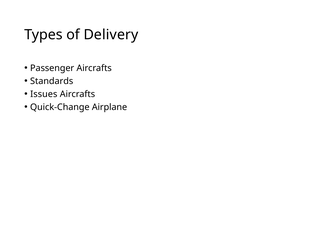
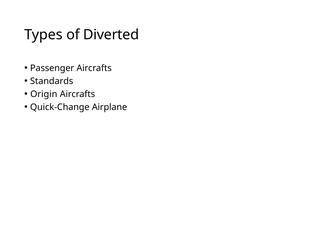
Delivery: Delivery -> Diverted
Issues: Issues -> Origin
